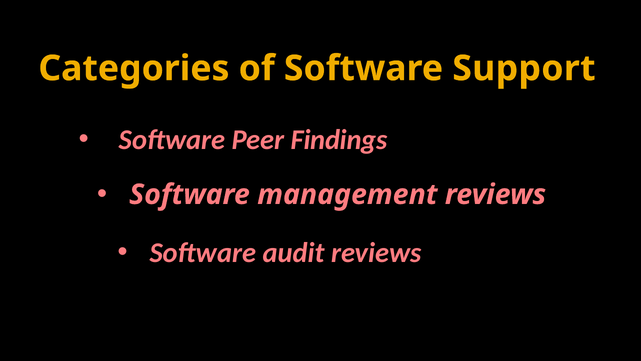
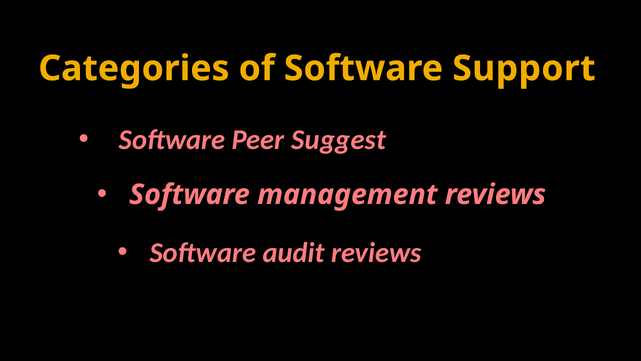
Findings: Findings -> Suggest
